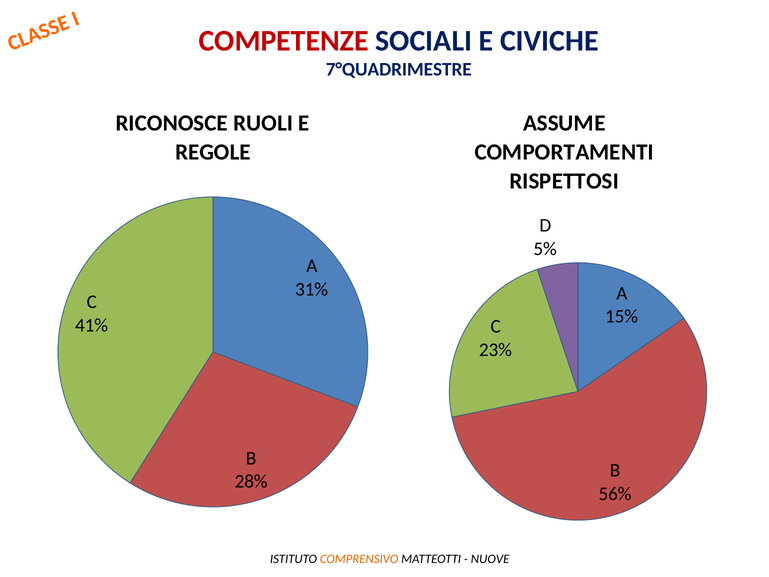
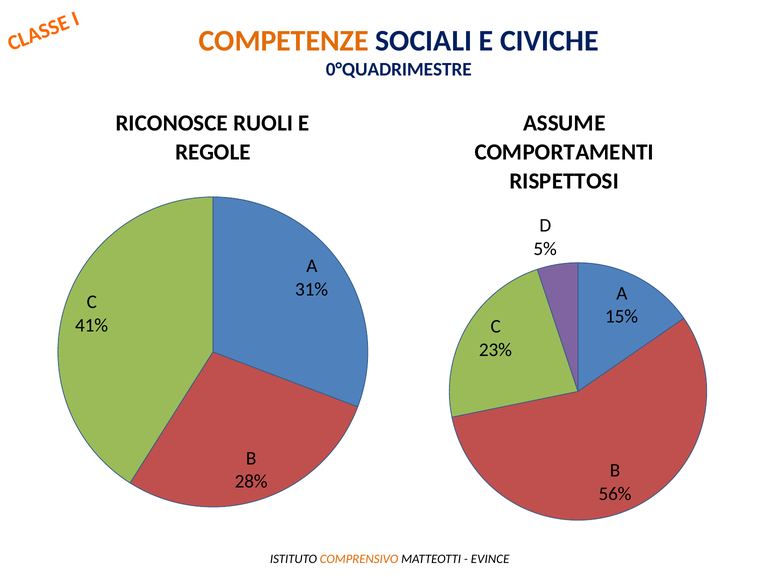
COMPETENZE colour: red -> orange
7°QUADRIMESTRE: 7°QUADRIMESTRE -> 0°QUADRIMESTRE
NUOVE: NUOVE -> EVINCE
